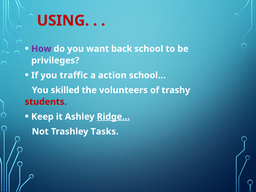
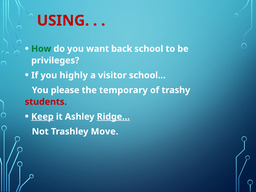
How colour: purple -> green
traffic: traffic -> highly
action: action -> visitor
skilled: skilled -> please
volunteers: volunteers -> temporary
Keep underline: none -> present
Tasks: Tasks -> Move
